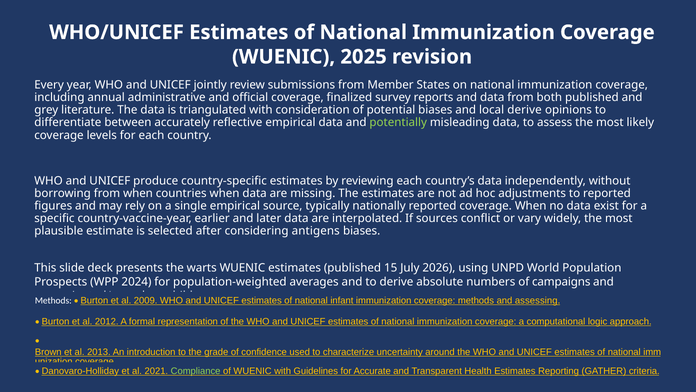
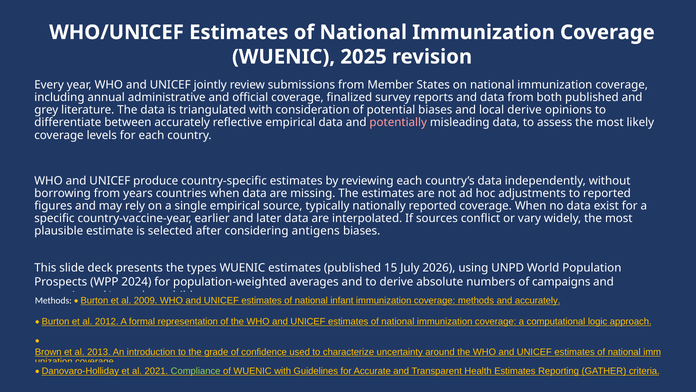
potentially colour: light green -> pink
from when: when -> years
warts: warts -> types
and assessing: assessing -> accurately
